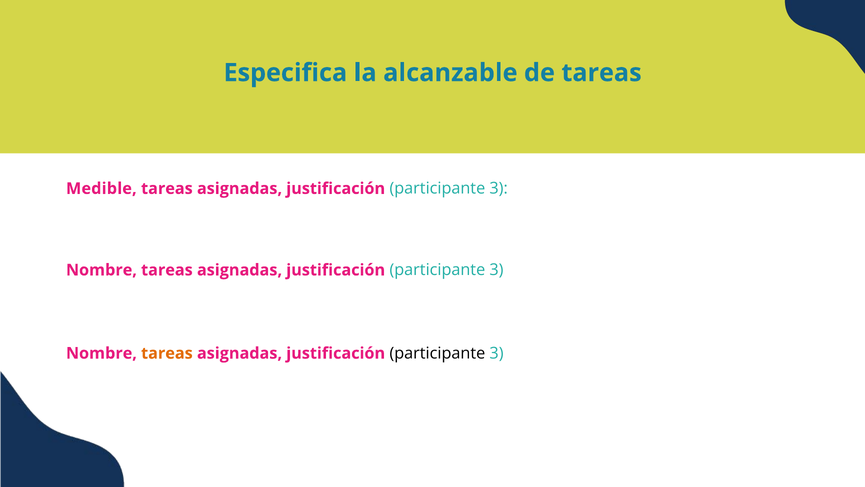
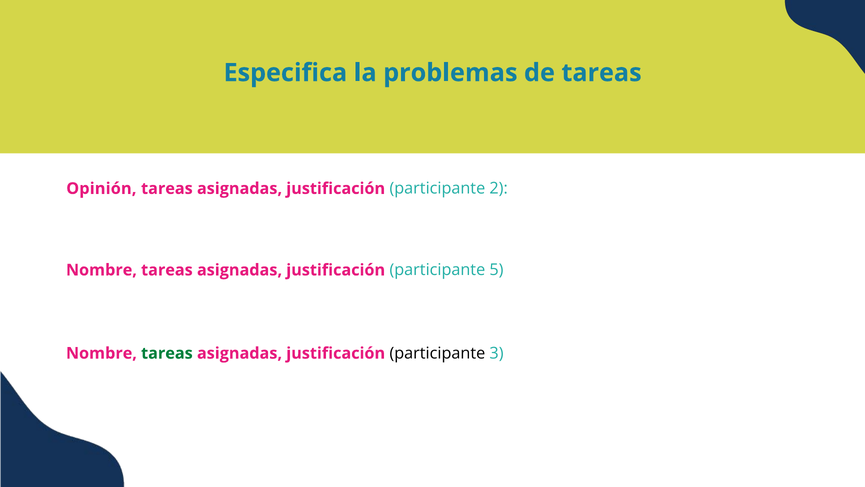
alcanzable: alcanzable -> problemas
Medible: Medible -> Opinión
3 at (499, 188): 3 -> 2
3 at (496, 270): 3 -> 5
tareas at (167, 353) colour: orange -> green
